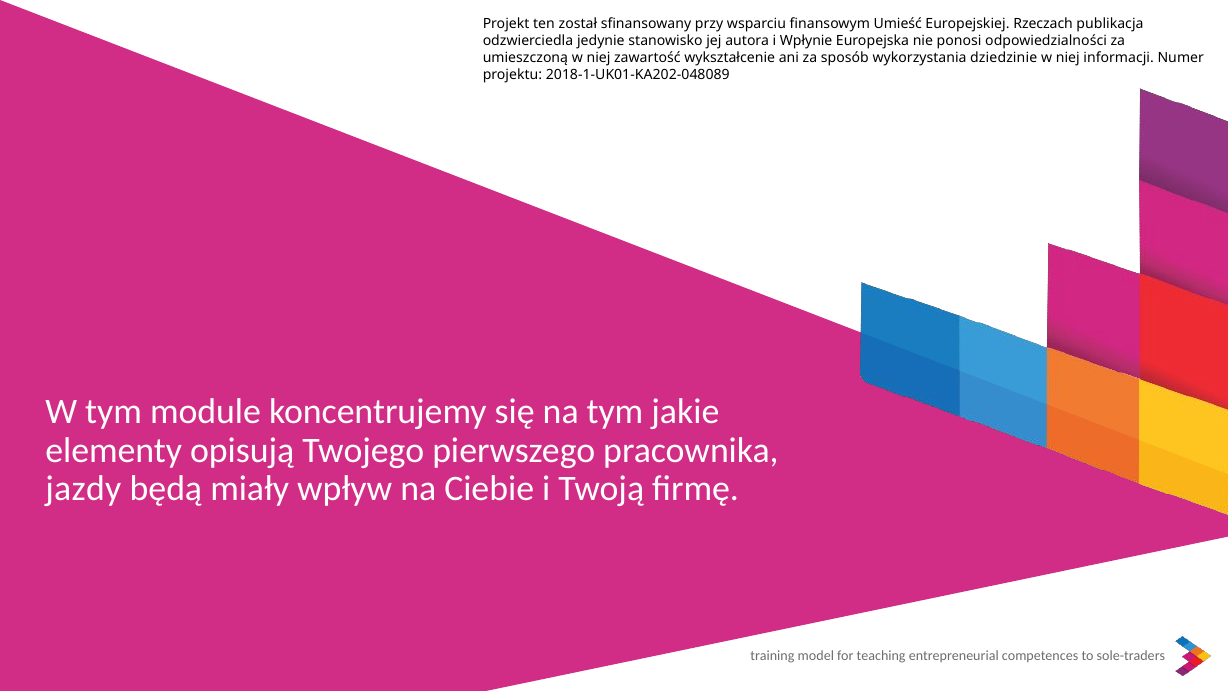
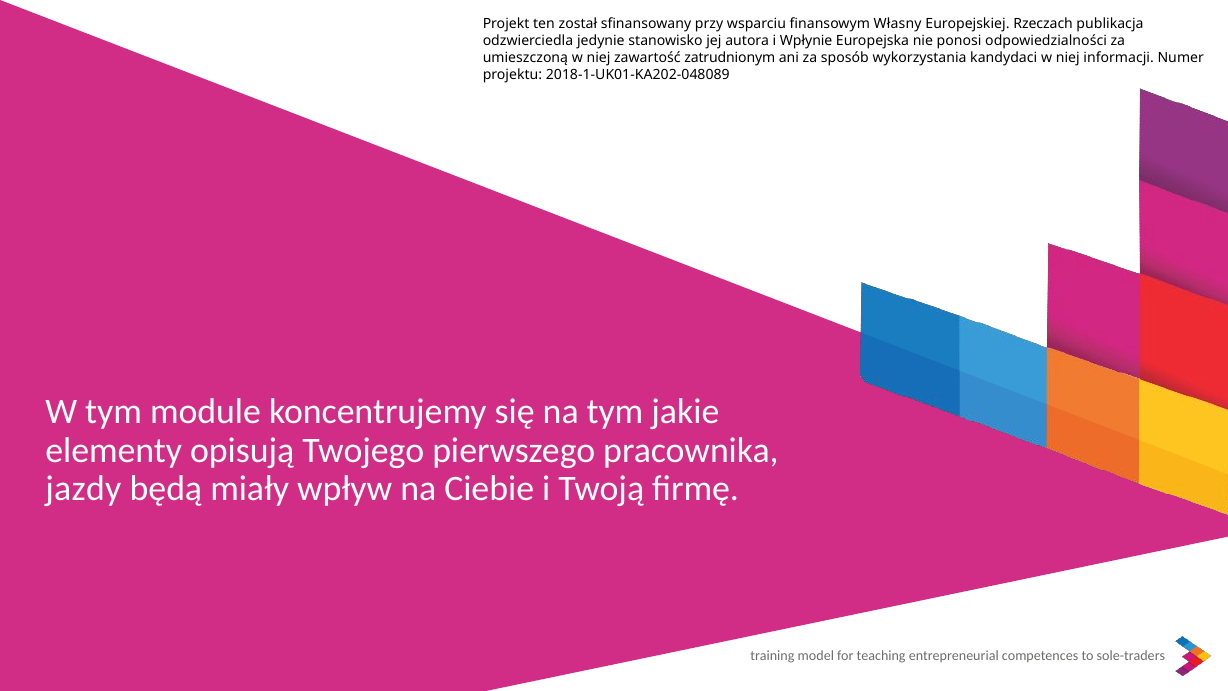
Umieść: Umieść -> Własny
wykształcenie: wykształcenie -> zatrudnionym
dziedzinie: dziedzinie -> kandydaci
